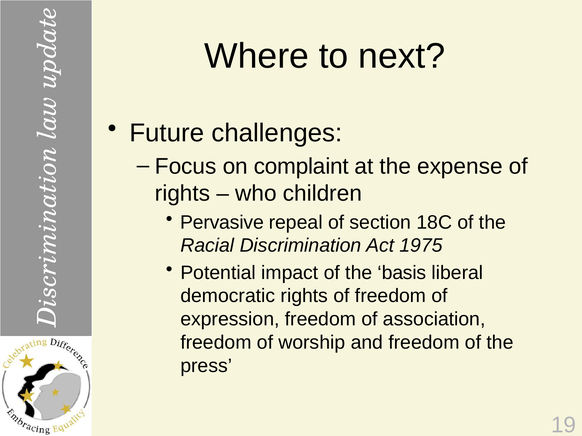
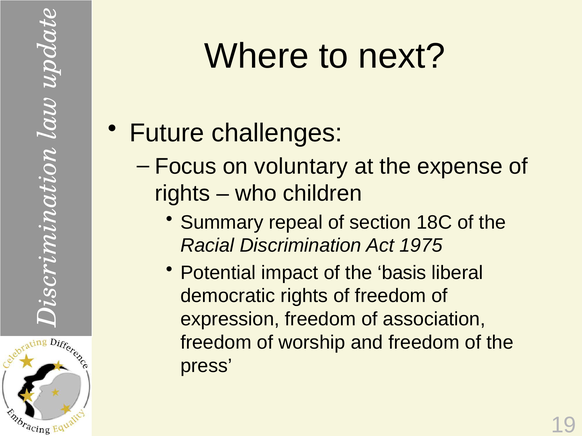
complaint: complaint -> voluntary
Pervasive: Pervasive -> Summary
